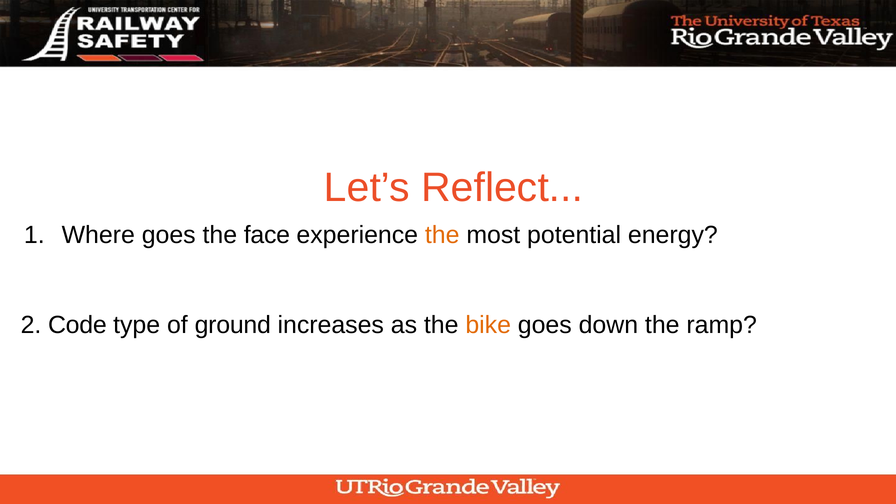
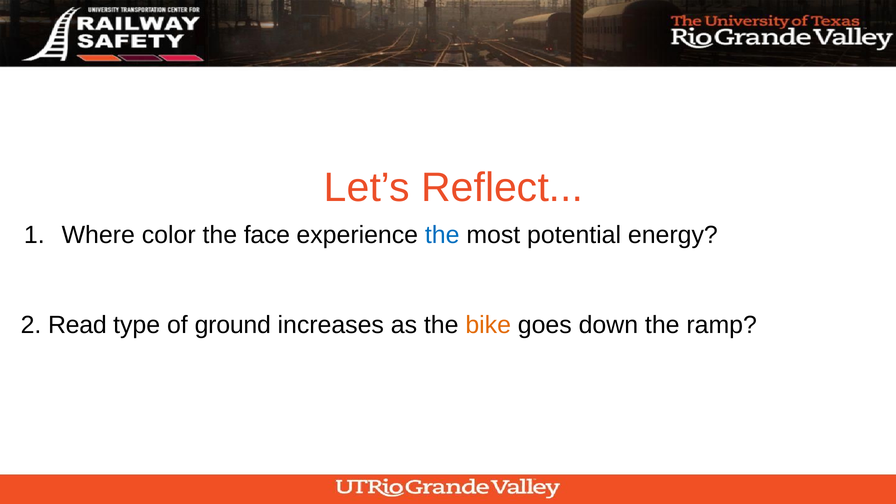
Where goes: goes -> color
the at (442, 235) colour: orange -> blue
Code: Code -> Read
